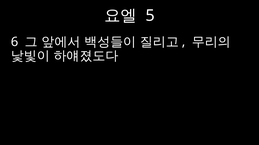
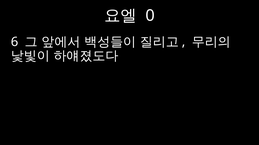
5: 5 -> 0
